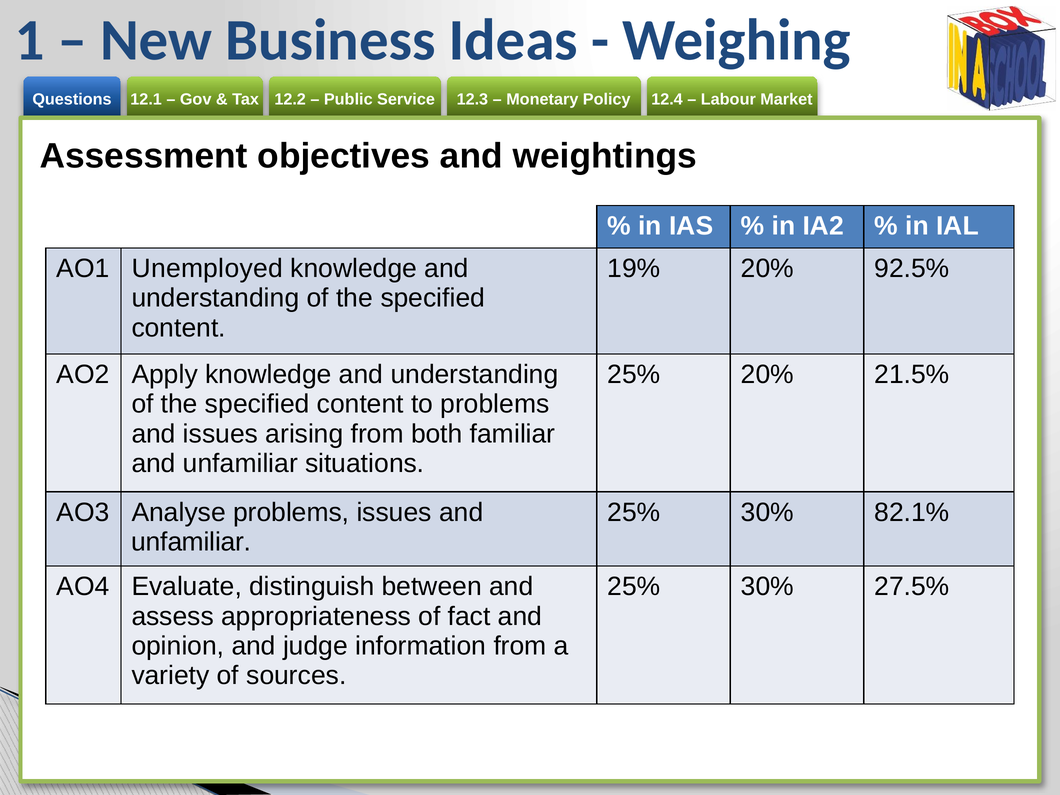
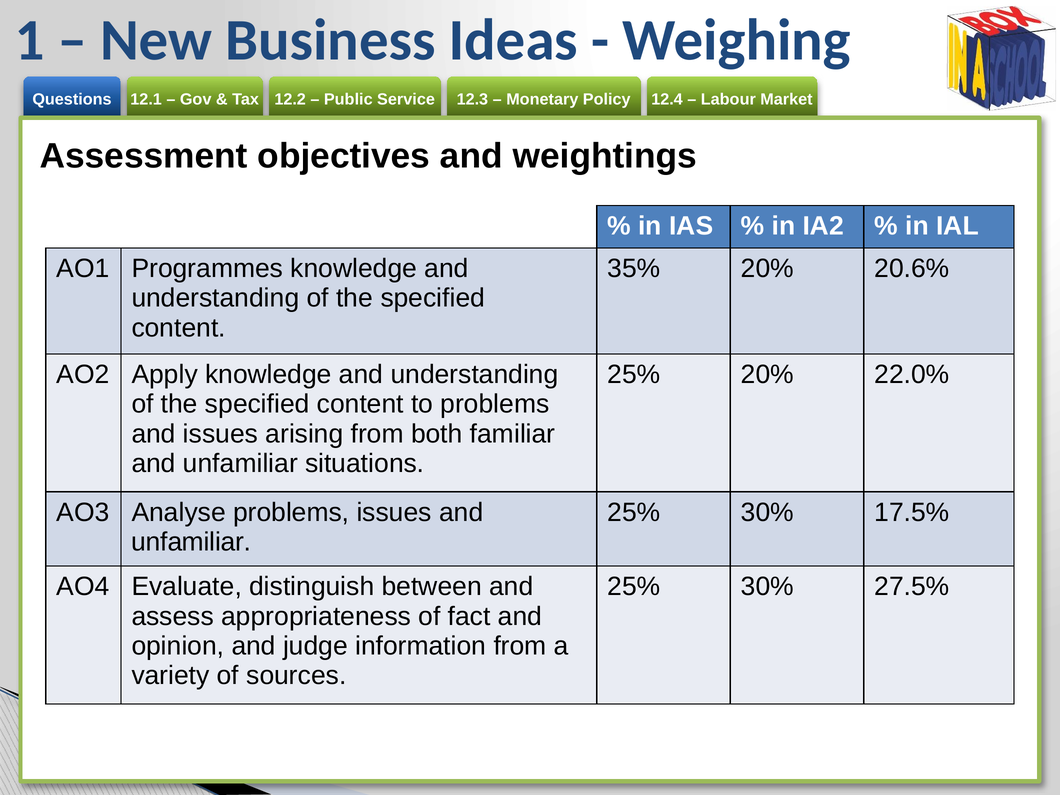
Unemployed: Unemployed -> Programmes
19%: 19% -> 35%
92.5%: 92.5% -> 20.6%
21.5%: 21.5% -> 22.0%
82.1%: 82.1% -> 17.5%
